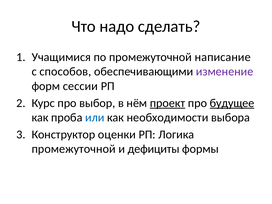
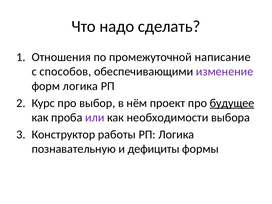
Учащимися: Учащимися -> Отношения
форм сессии: сессии -> логика
проект underline: present -> none
или colour: blue -> purple
оценки: оценки -> работы
промежуточной at (74, 149): промежуточной -> познавательную
